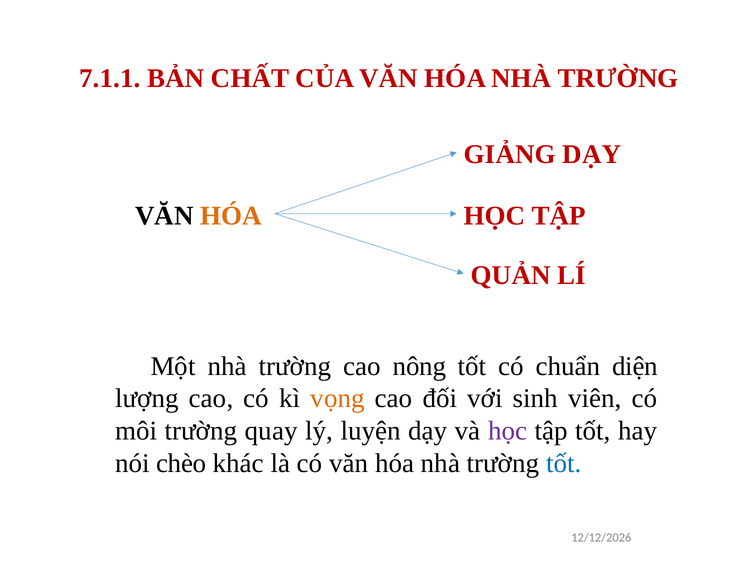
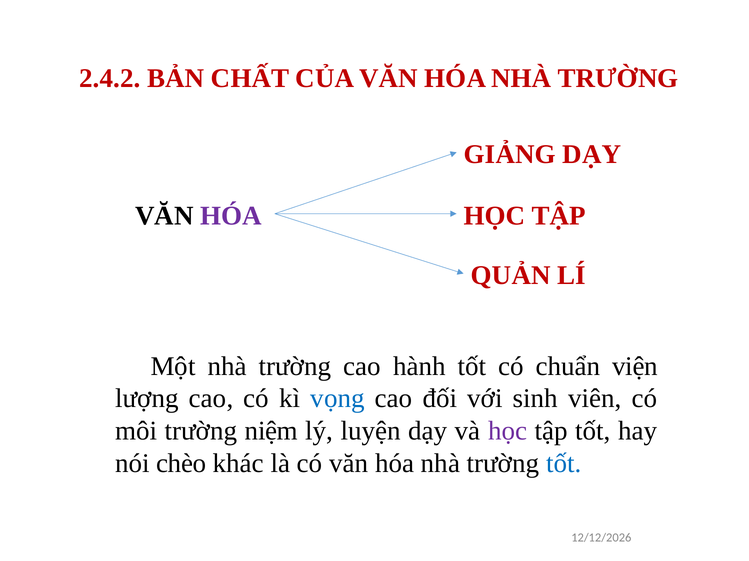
7.1.1: 7.1.1 -> 2.4.2
HÓA at (231, 216) colour: orange -> purple
nông: nông -> hành
diện: diện -> viện
vọng colour: orange -> blue
quay: quay -> niệm
